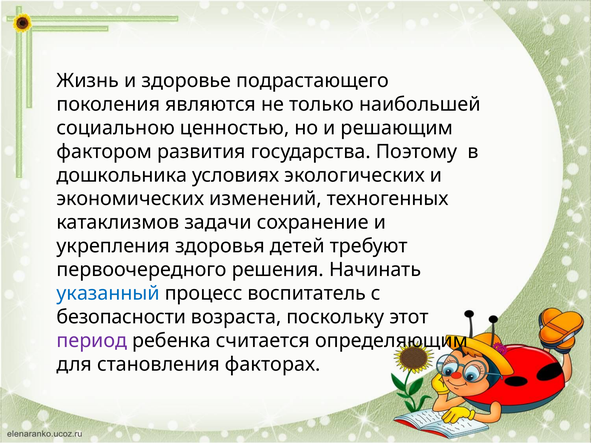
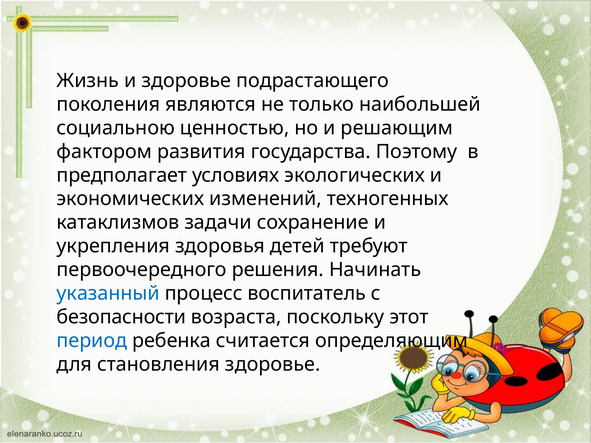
дошкольника: дошкольника -> предполагает
период colour: purple -> blue
становления факторах: факторах -> здоровье
